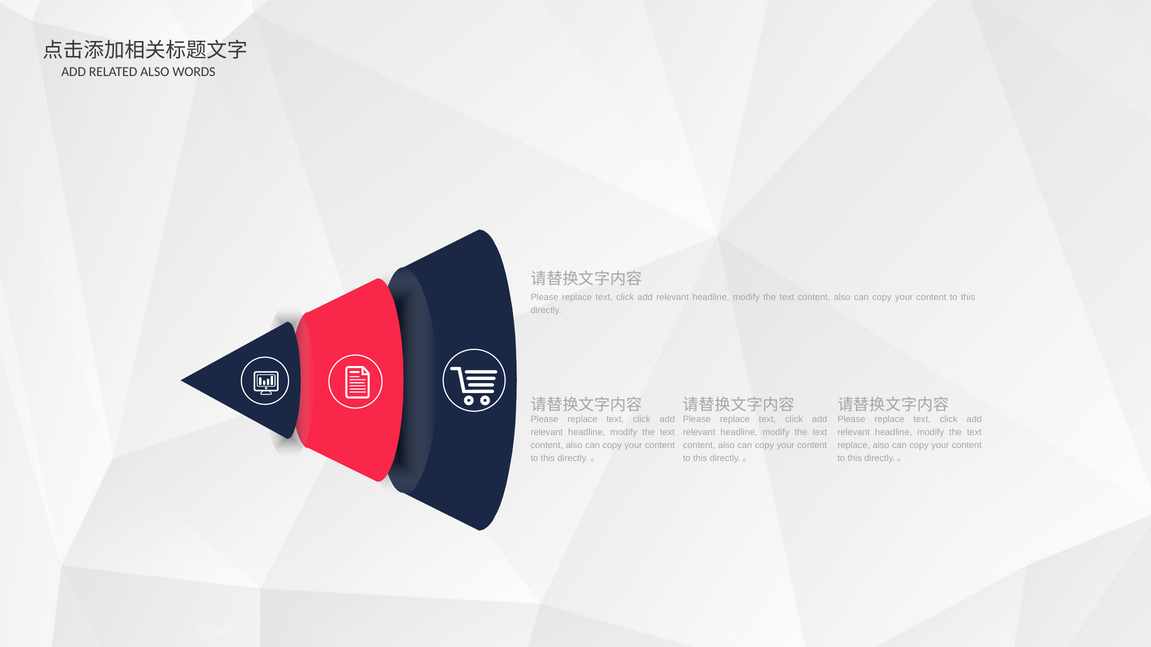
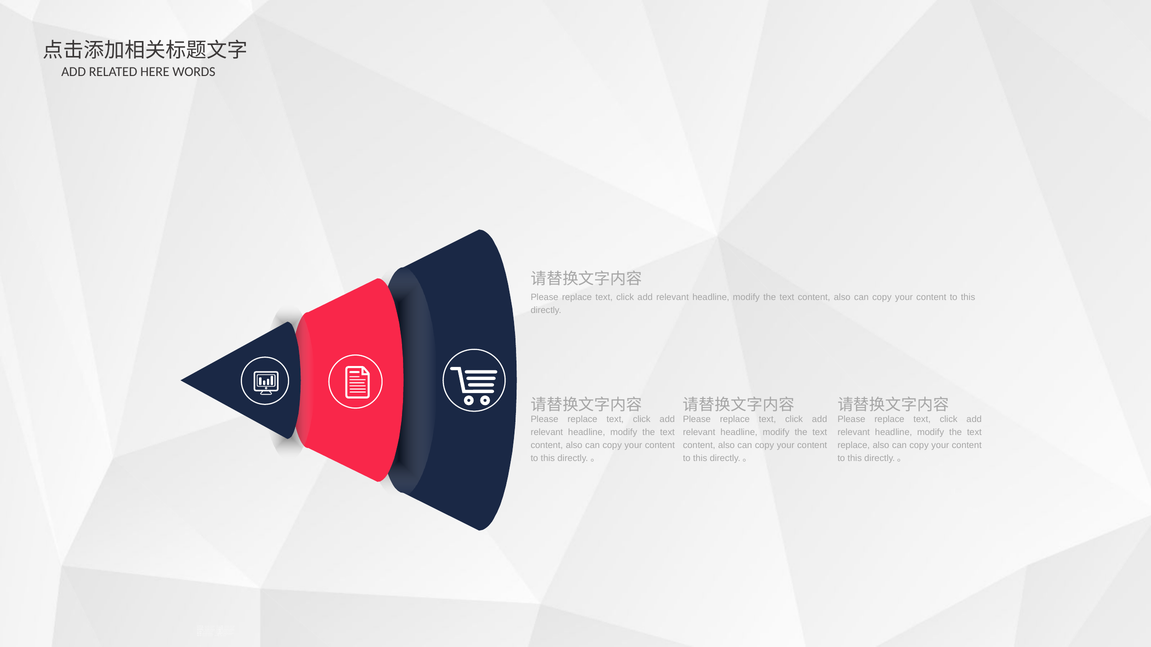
RELATED ALSO: ALSO -> HERE
